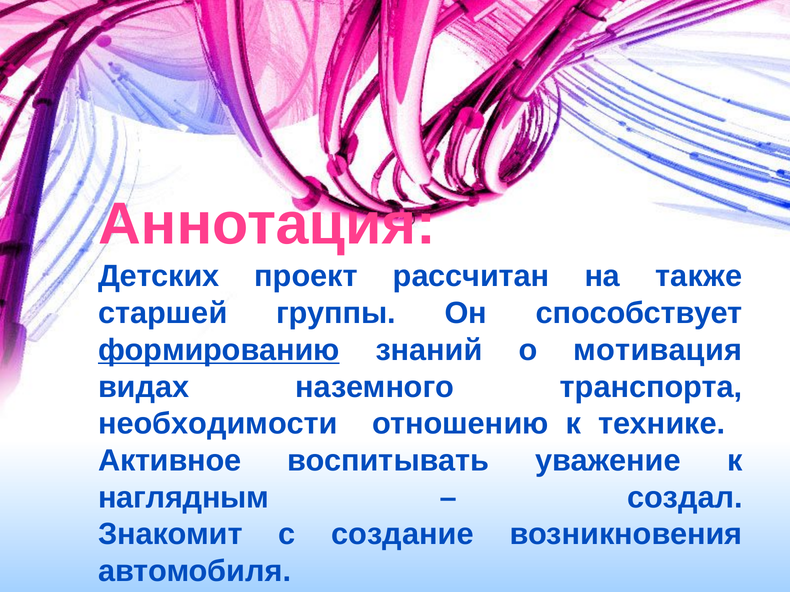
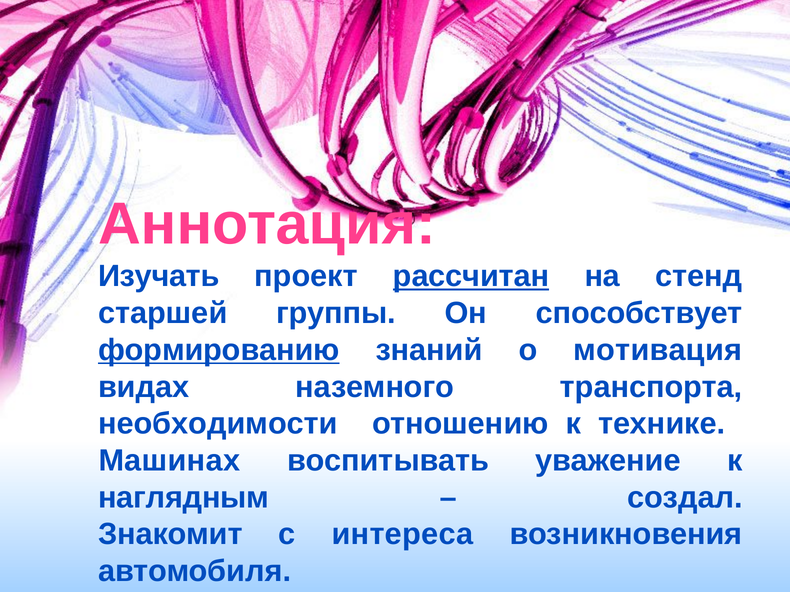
Детских: Детских -> Изучать
рассчитан underline: none -> present
также: также -> стенд
Активное: Активное -> Машинах
создание: создание -> интереса
